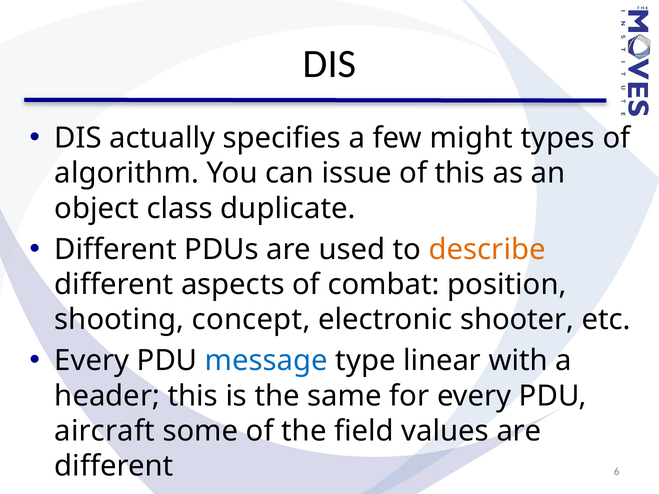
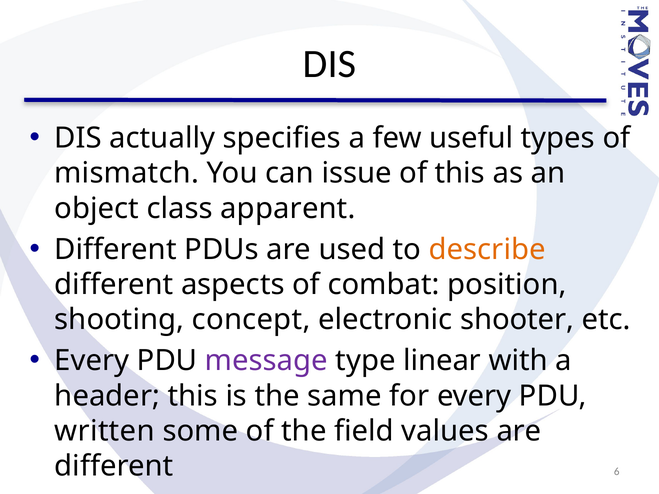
might: might -> useful
algorithm: algorithm -> mismatch
duplicate: duplicate -> apparent
message colour: blue -> purple
aircraft: aircraft -> written
